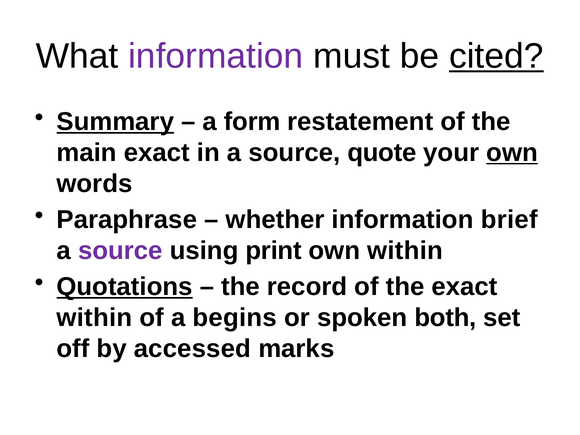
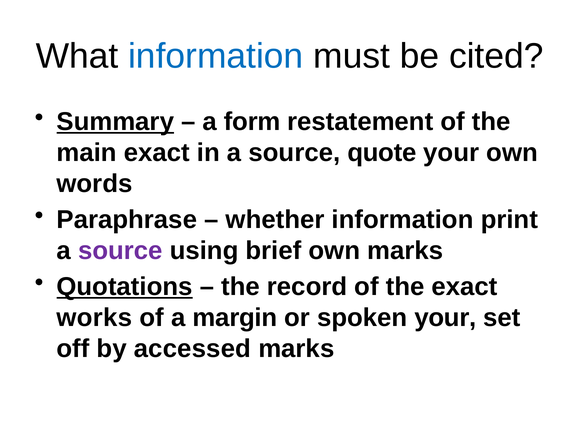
information at (216, 56) colour: purple -> blue
cited underline: present -> none
own at (512, 153) underline: present -> none
brief: brief -> print
print: print -> brief
own within: within -> marks
within at (94, 318): within -> works
begins: begins -> margin
spoken both: both -> your
